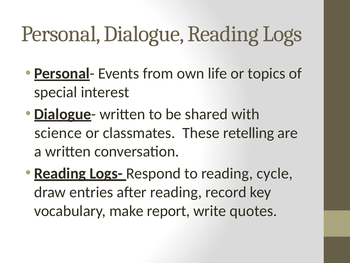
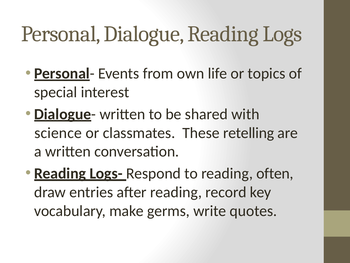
cycle: cycle -> often
report: report -> germs
